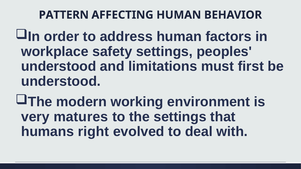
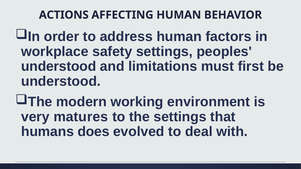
PATTERN: PATTERN -> ACTIONS
right: right -> does
